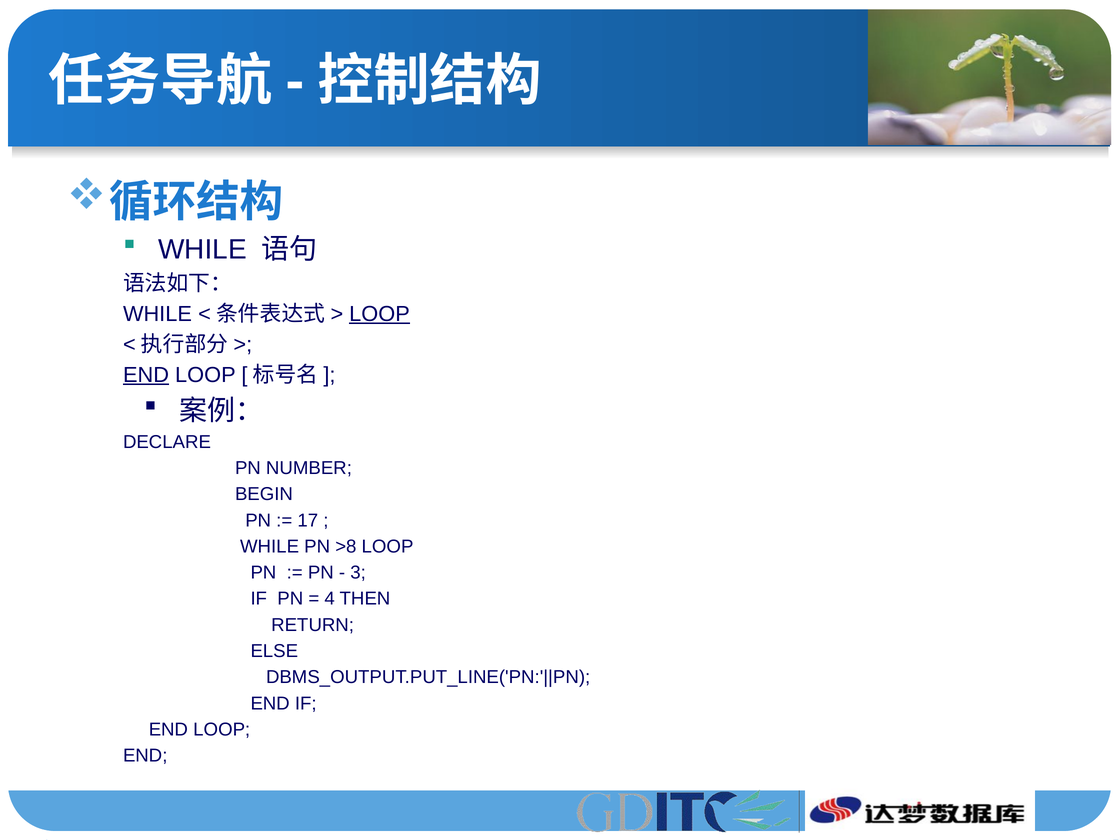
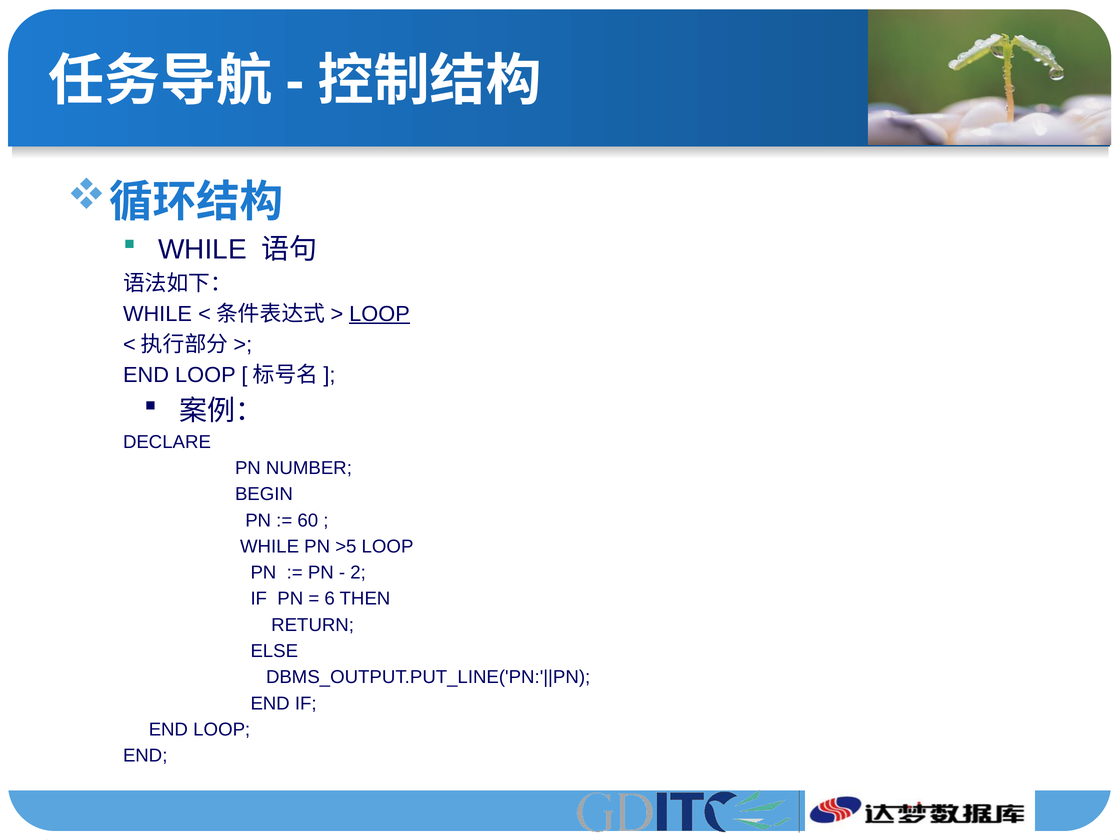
END at (146, 375) underline: present -> none
17: 17 -> 60
>8: >8 -> >5
3: 3 -> 2
4: 4 -> 6
